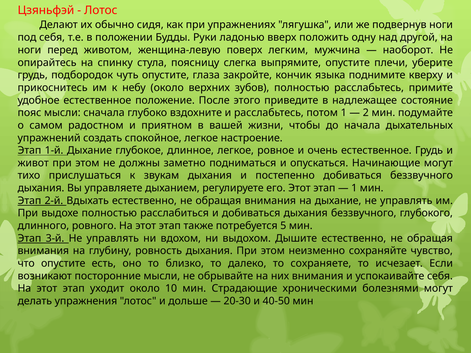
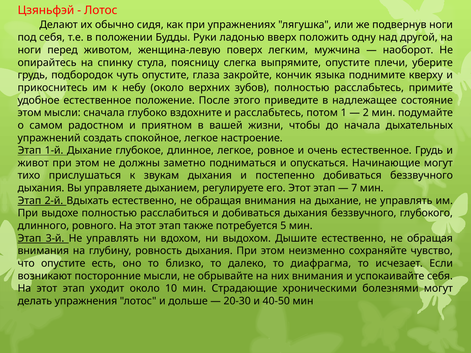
пояс at (29, 113): пояс -> этом
1 at (354, 188): 1 -> 7
сохраняете: сохраняете -> диафрагма
